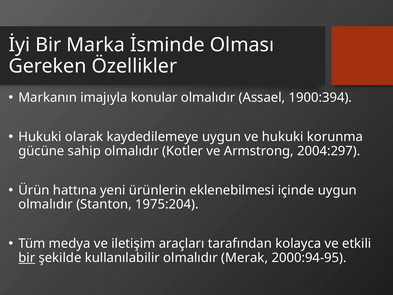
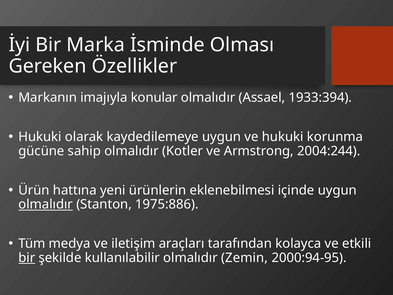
1900:394: 1900:394 -> 1933:394
2004:297: 2004:297 -> 2004:244
olmalıdır at (46, 204) underline: none -> present
1975:204: 1975:204 -> 1975:886
Merak: Merak -> Zemin
